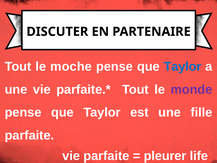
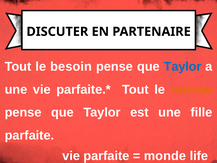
moche: moche -> besoin
monde at (191, 89) colour: purple -> orange
pleurer at (165, 156): pleurer -> monde
